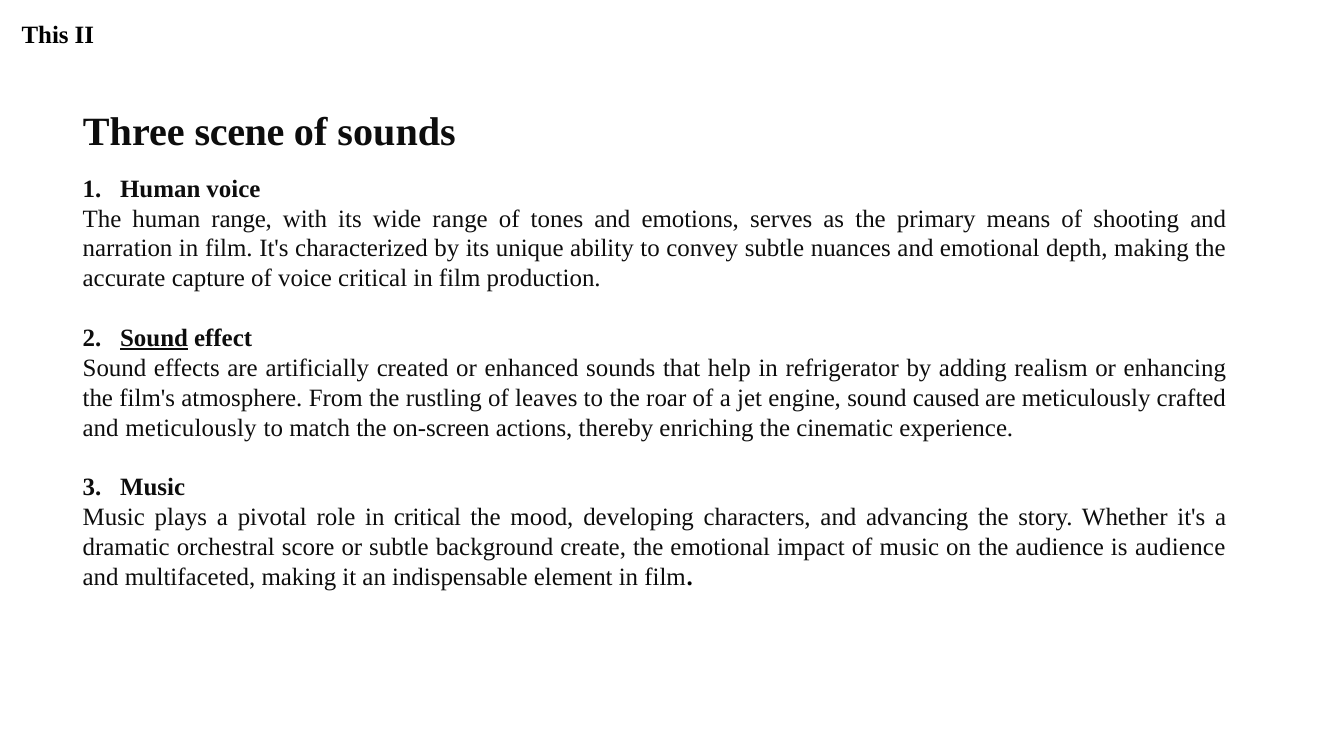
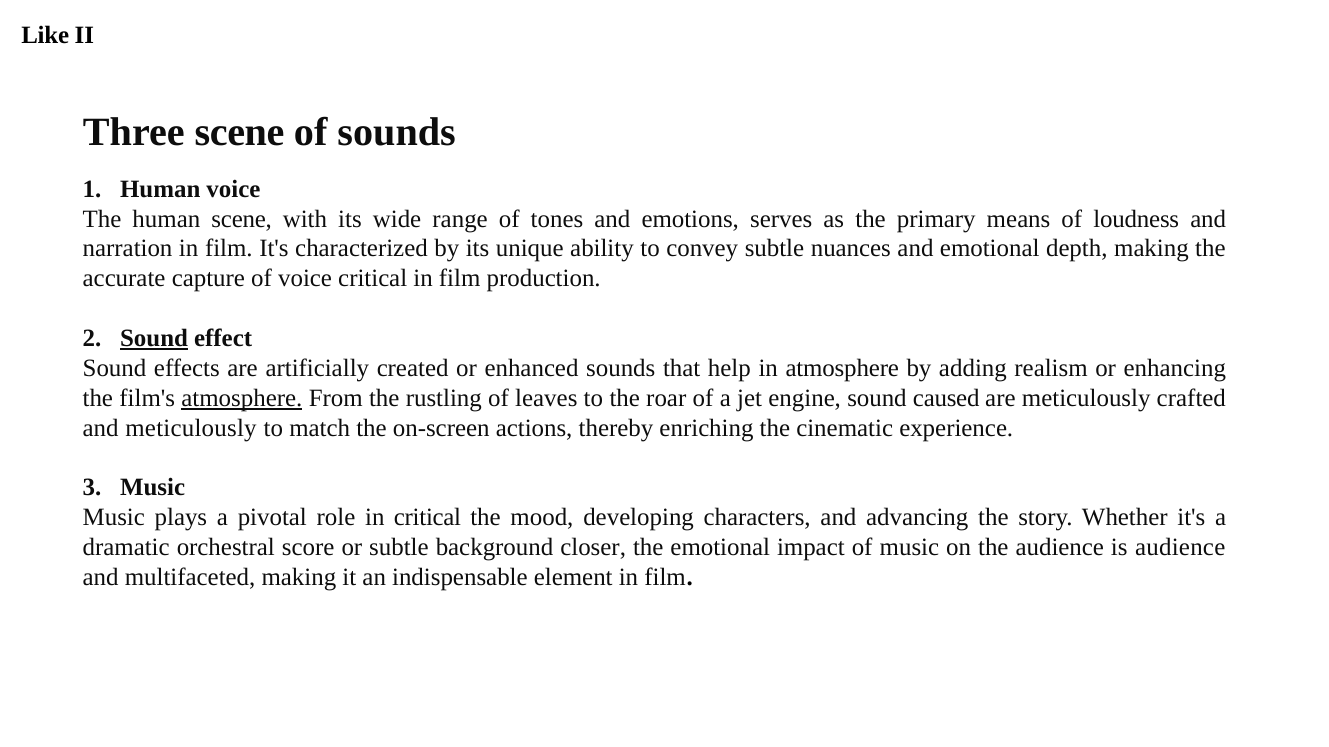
This: This -> Like
human range: range -> scene
shooting: shooting -> loudness
in refrigerator: refrigerator -> atmosphere
atmosphere at (242, 398) underline: none -> present
create: create -> closer
